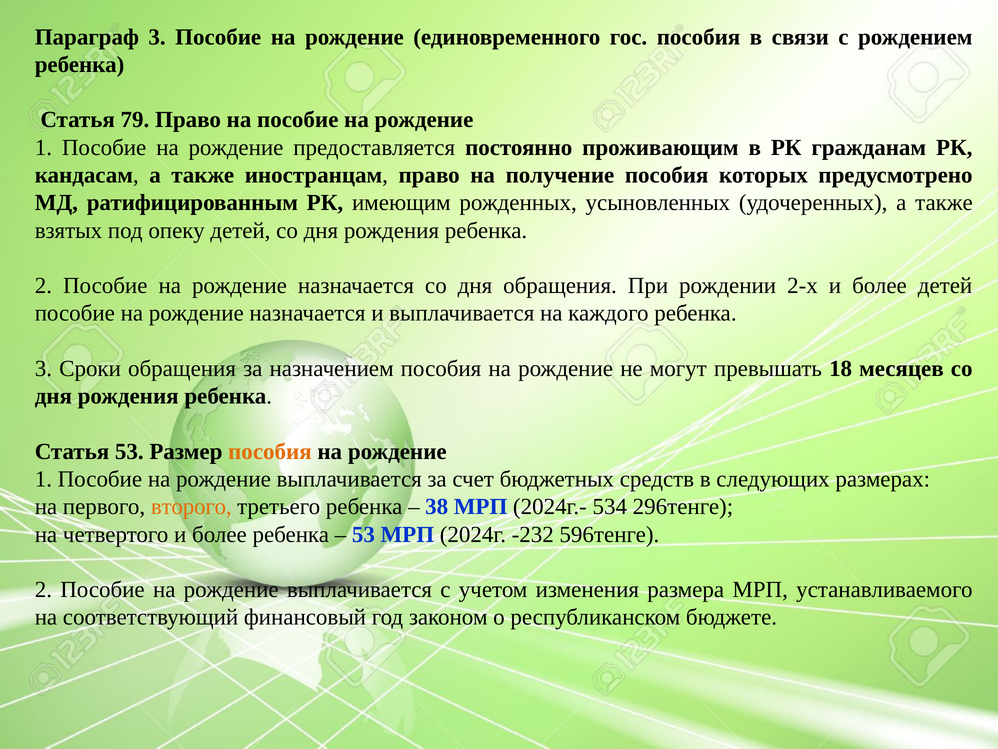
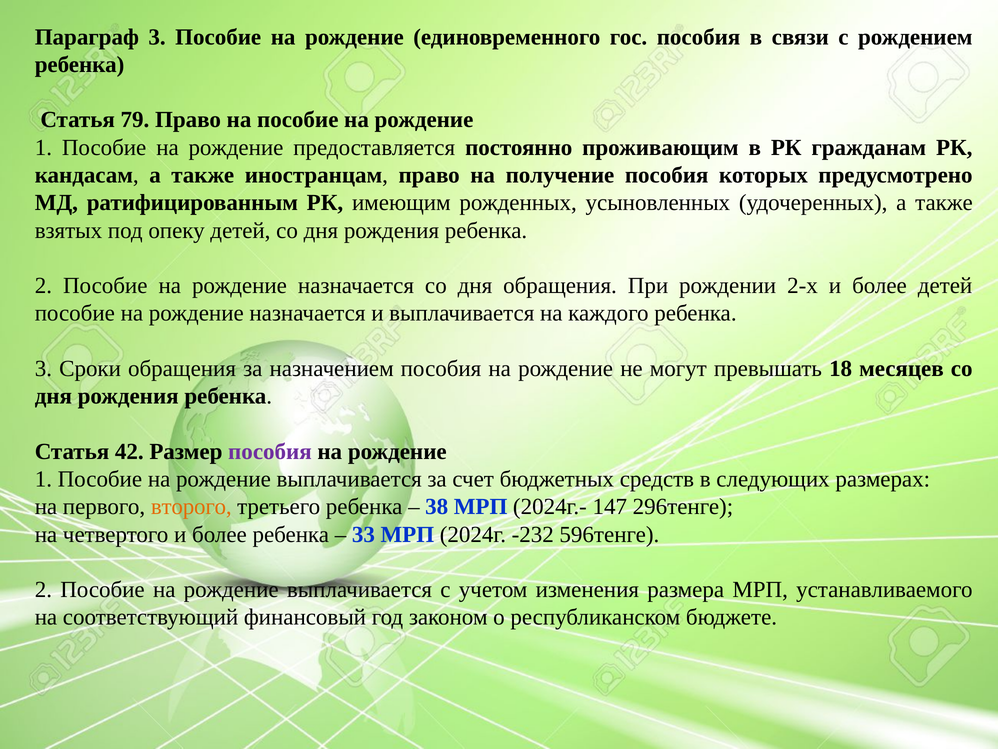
Статья 53: 53 -> 42
пособия at (270, 451) colour: orange -> purple
534: 534 -> 147
53 at (363, 534): 53 -> 33
